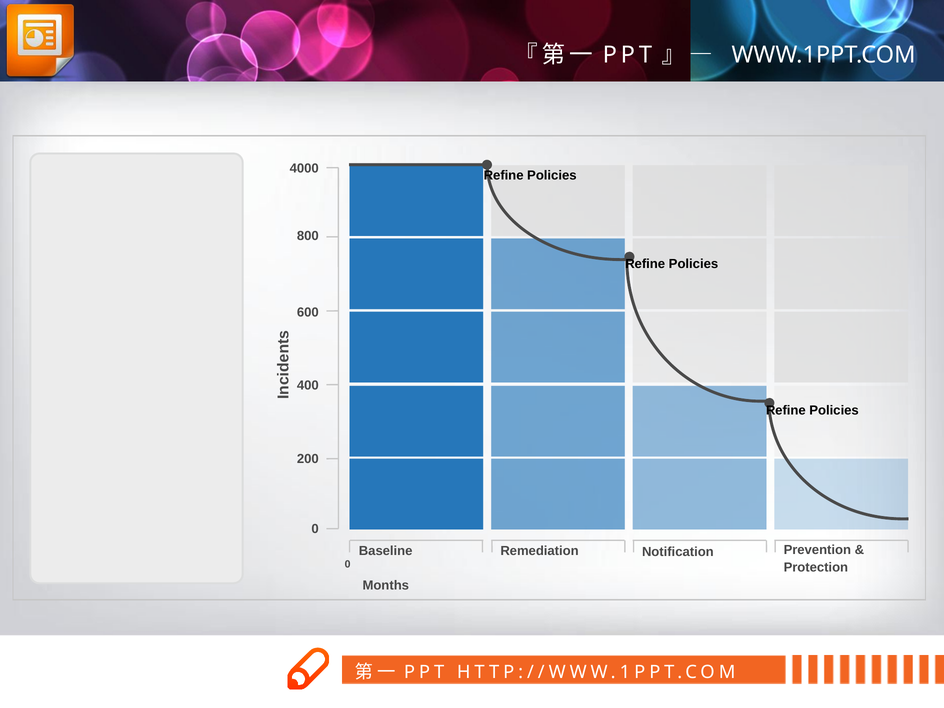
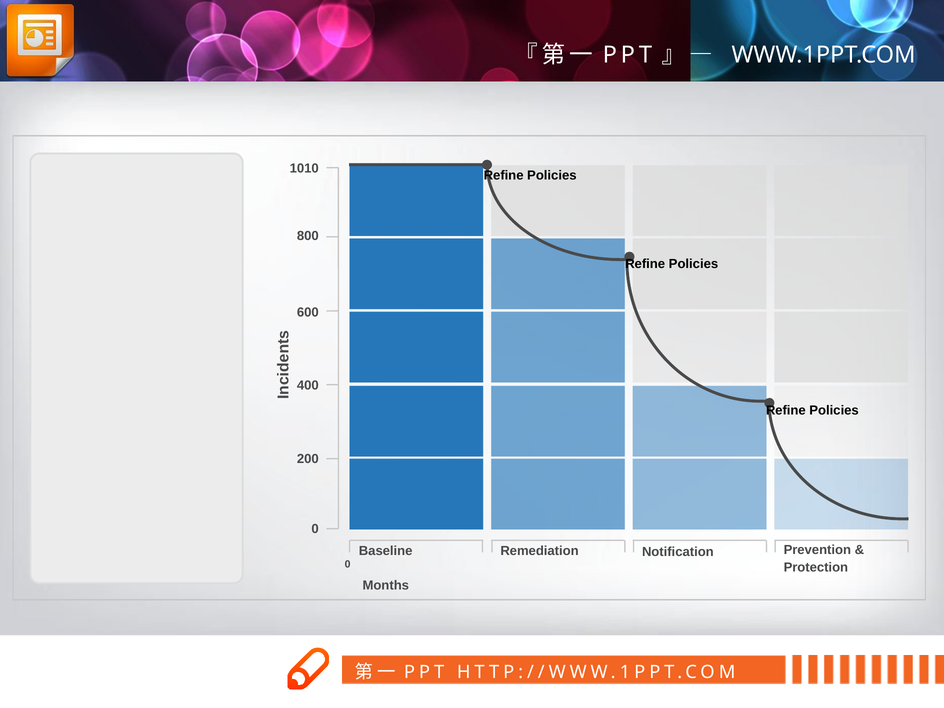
4000: 4000 -> 1010
